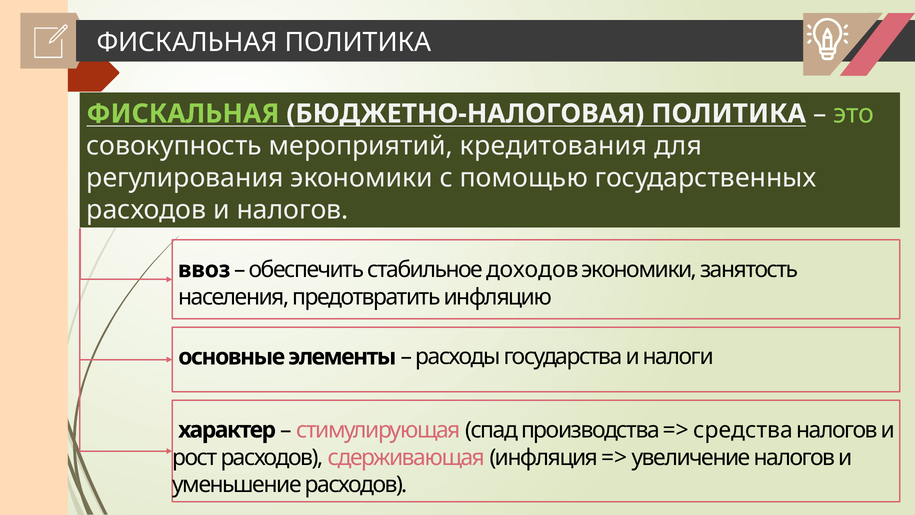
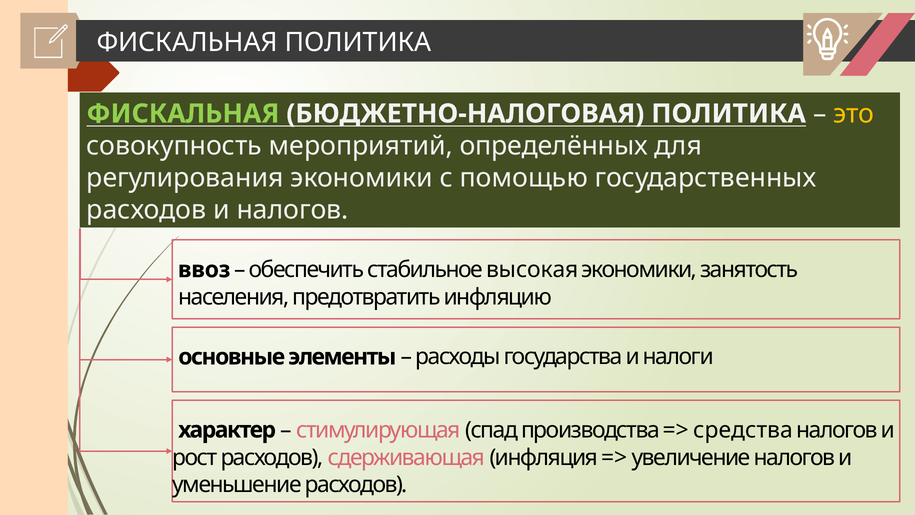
это colour: light green -> yellow
кредитования: кредитования -> определённых
доходов: доходов -> высокая
